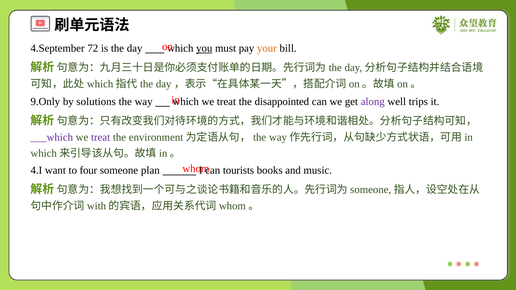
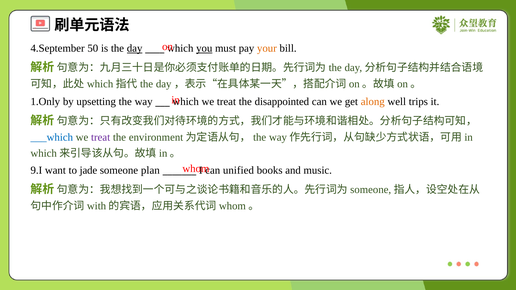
72: 72 -> 50
day underline: none -> present
9.Only: 9.Only -> 1.Only
solutions: solutions -> upsetting
along colour: purple -> orange
___which colour: purple -> blue
4.I: 4.I -> 9.I
four: four -> jade
tourists: tourists -> unified
